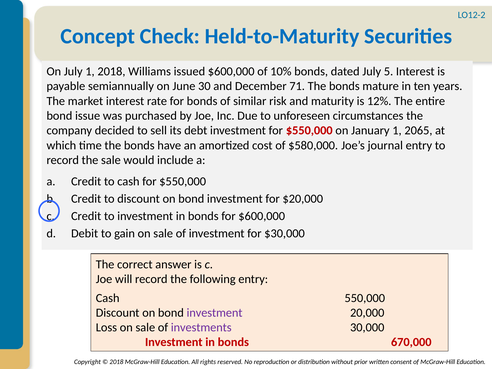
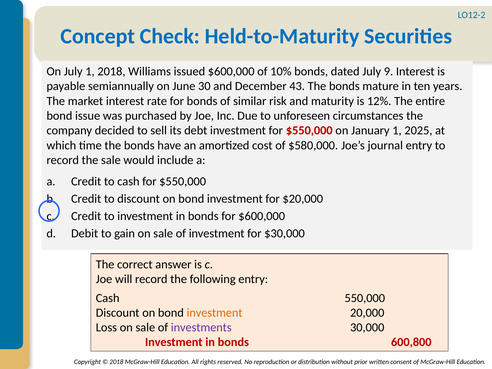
5: 5 -> 9
71: 71 -> 43
2065: 2065 -> 2025
investment at (215, 313) colour: purple -> orange
670,000: 670,000 -> 600,800
